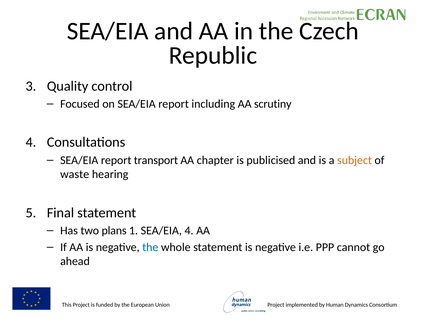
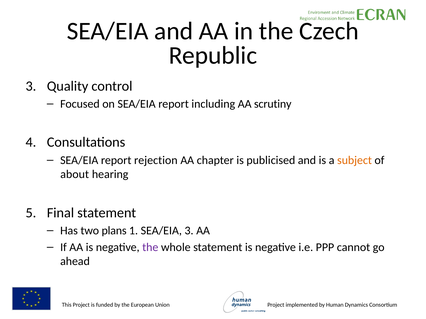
transport: transport -> rejection
waste: waste -> about
SEA/EIA 4: 4 -> 3
the at (150, 248) colour: blue -> purple
